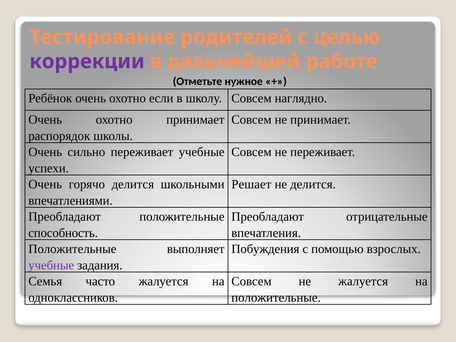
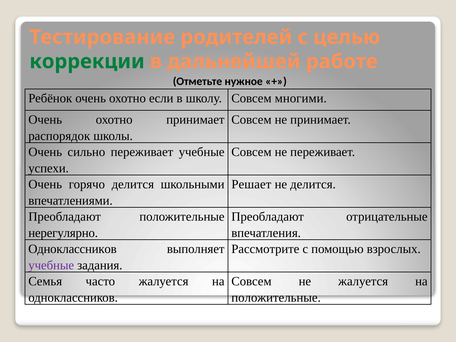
коррекции colour: purple -> green
наглядно: наглядно -> многими
способность: способность -> нерегулярно
Положительные at (72, 249): Положительные -> Одноклассников
Побуждения: Побуждения -> Рассмотрите
